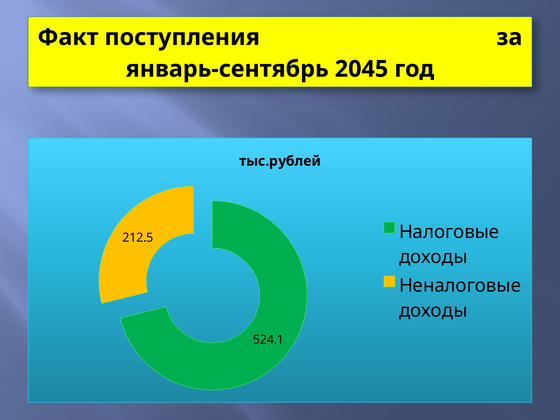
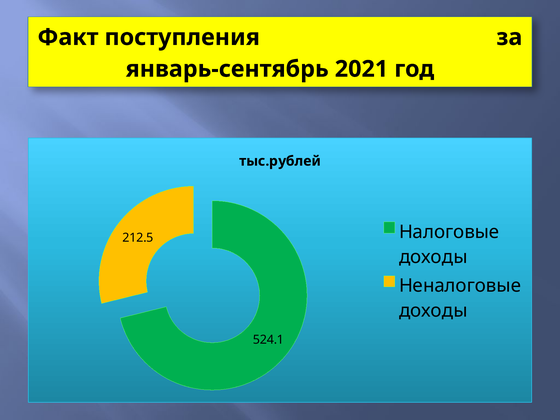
2045: 2045 -> 2021
